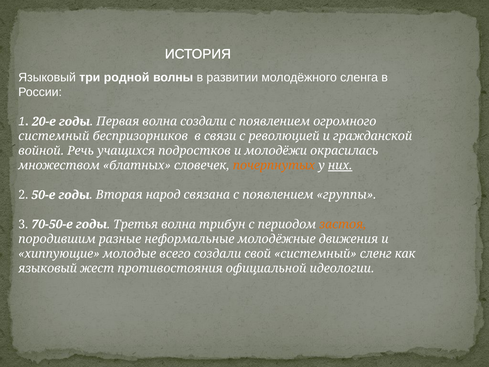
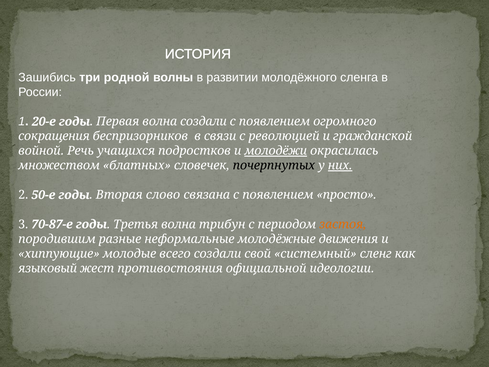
Языковый at (47, 77): Языковый -> Зашибись
системный at (54, 136): системный -> сокращения
молодёжи underline: none -> present
почерпнутых colour: orange -> black
народ: народ -> слово
группы: группы -> просто
70-50-е: 70-50-е -> 70-87-е
